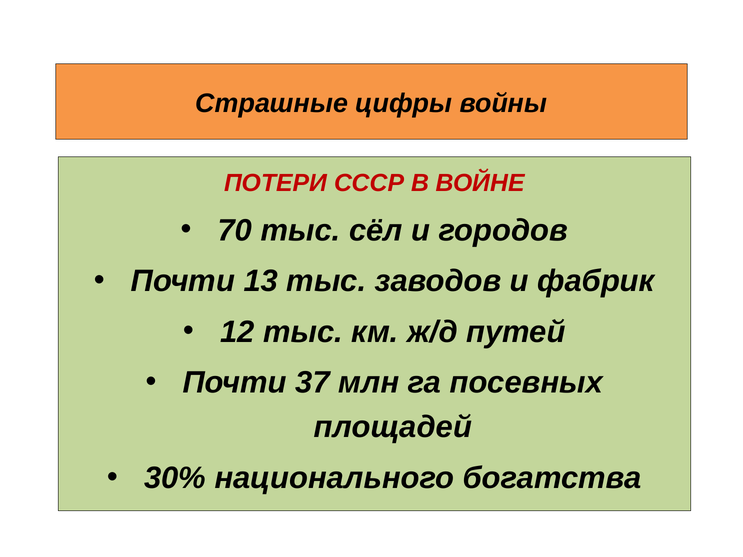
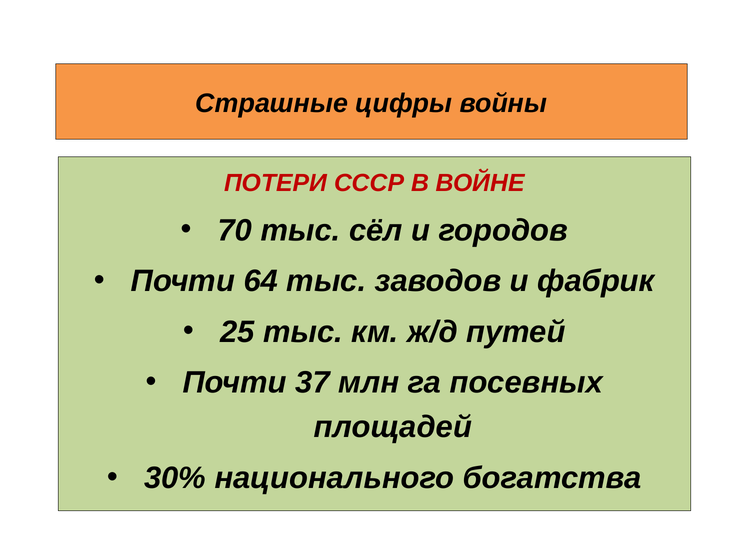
13: 13 -> 64
12: 12 -> 25
